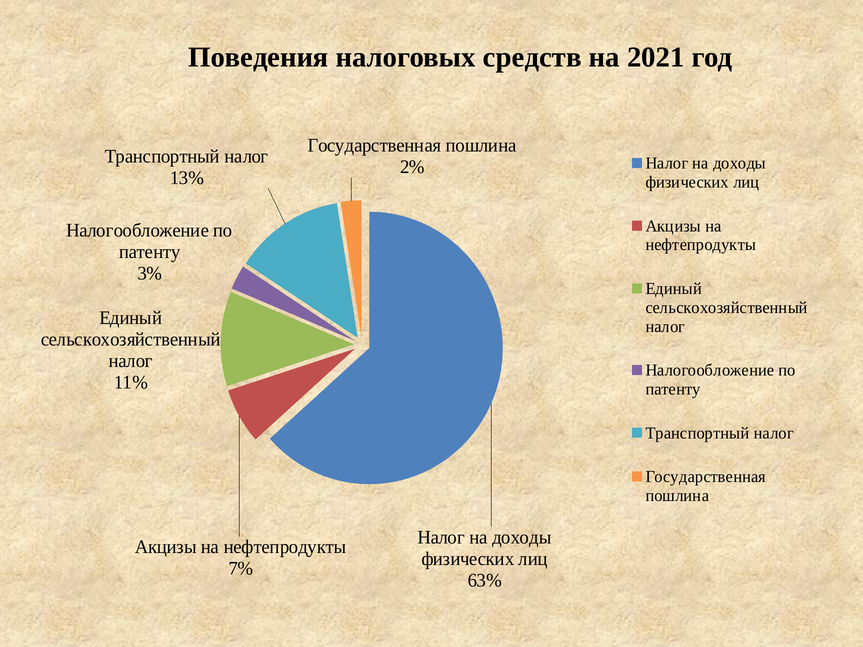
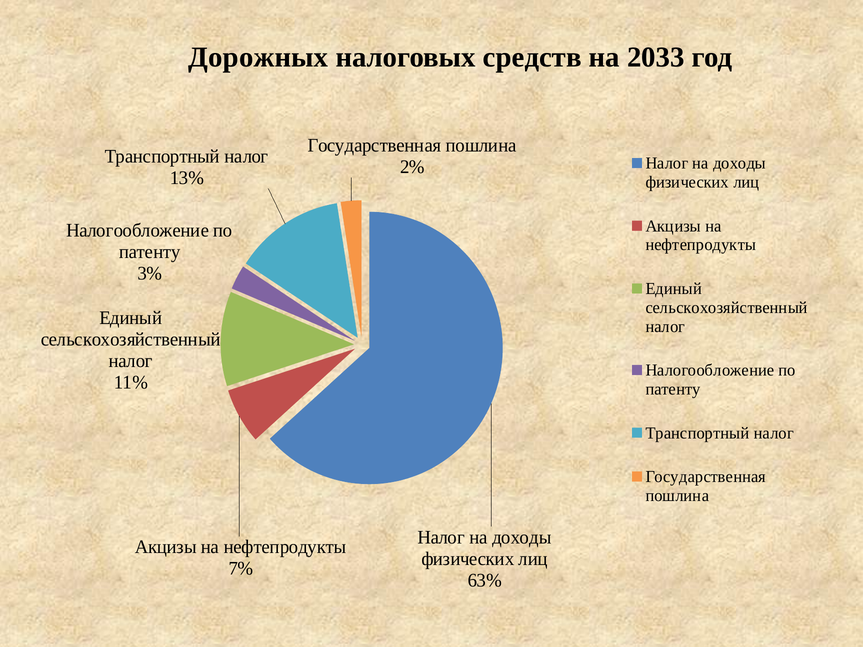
Поведения: Поведения -> Дорожных
2021: 2021 -> 2033
